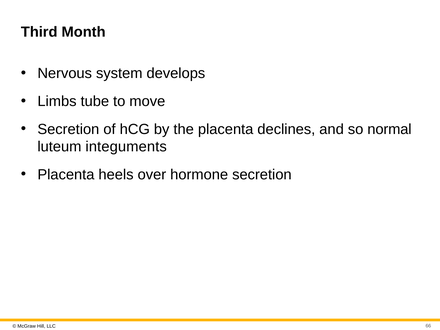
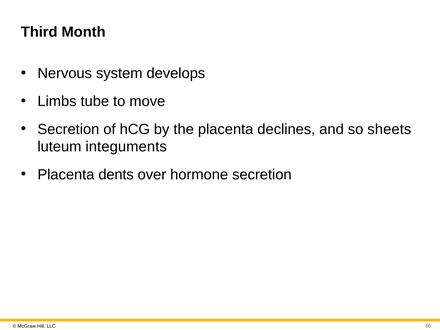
normal: normal -> sheets
heels: heels -> dents
